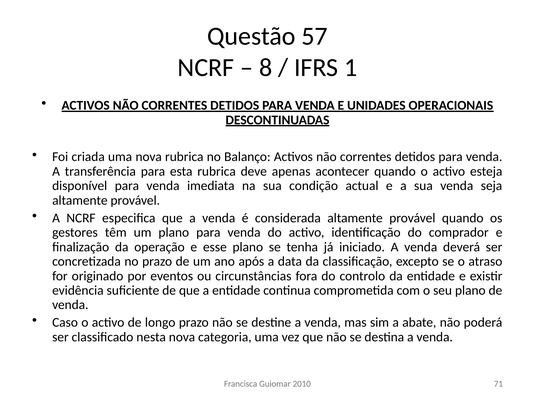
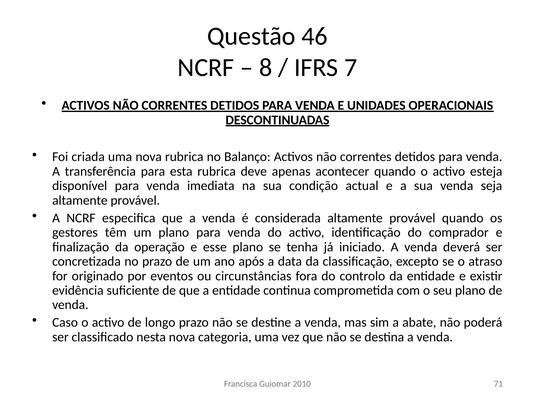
57: 57 -> 46
1: 1 -> 7
